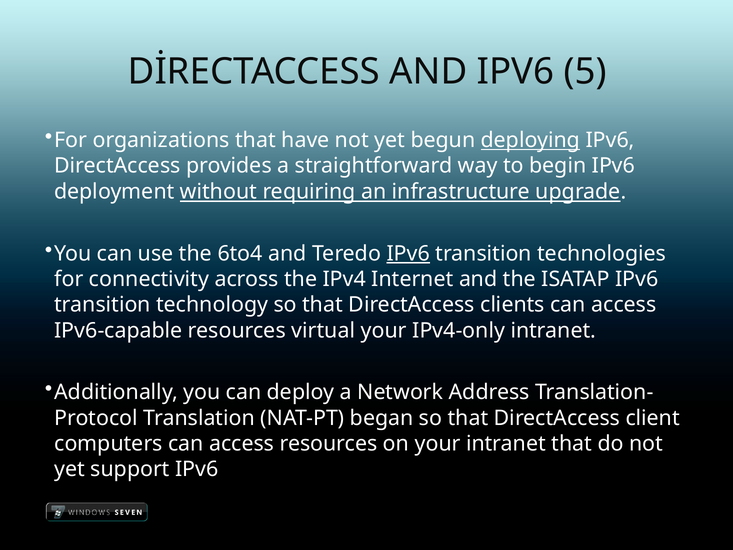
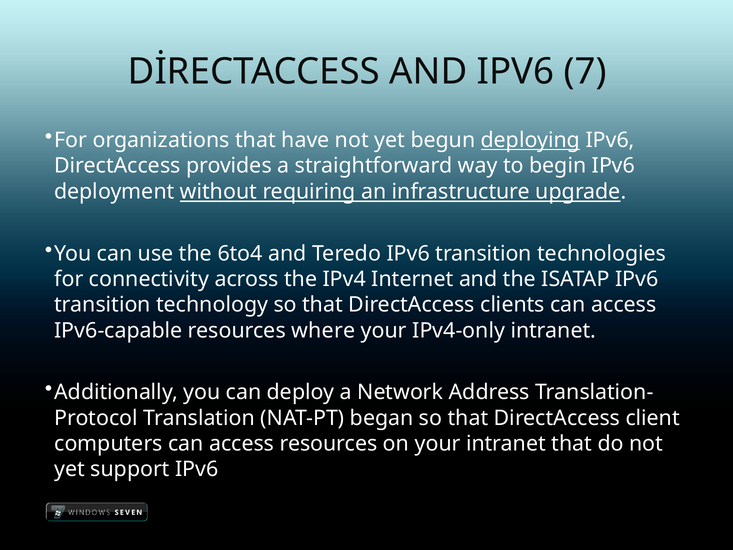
5: 5 -> 7
IPv6 at (408, 253) underline: present -> none
virtual: virtual -> where
